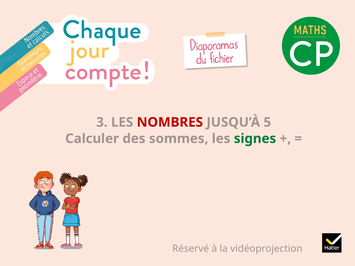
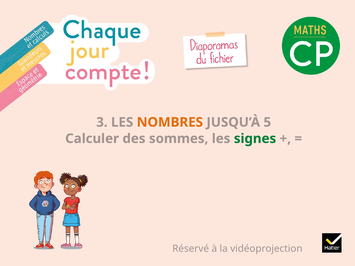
NOMBRES colour: red -> orange
